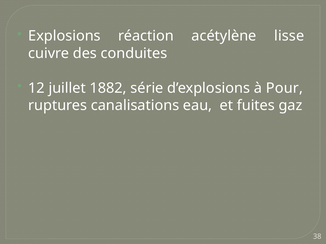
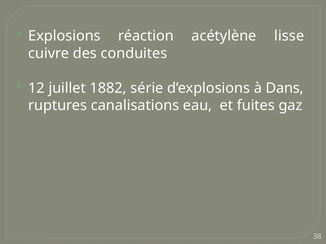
Pour: Pour -> Dans
